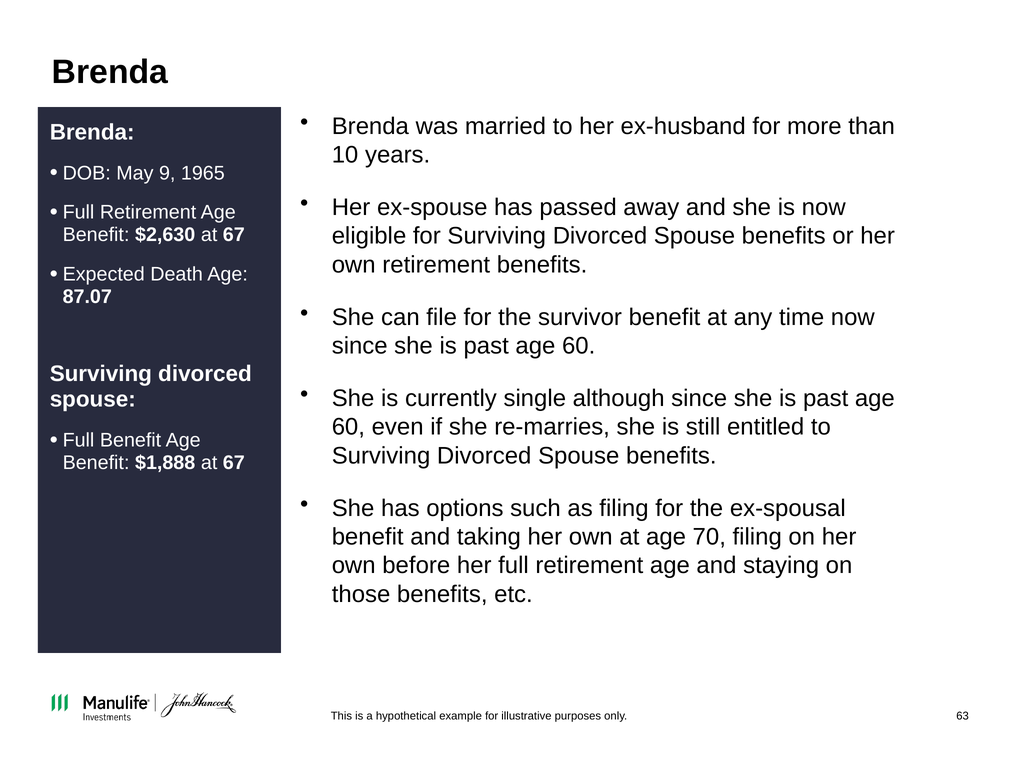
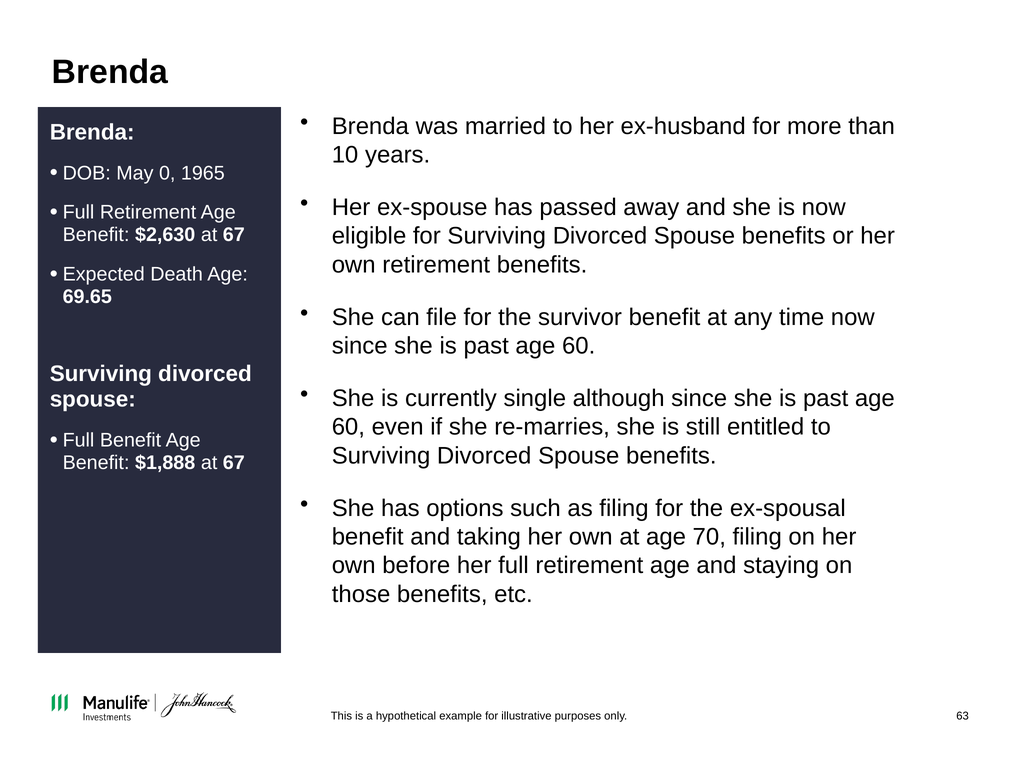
9: 9 -> 0
87.07: 87.07 -> 69.65
